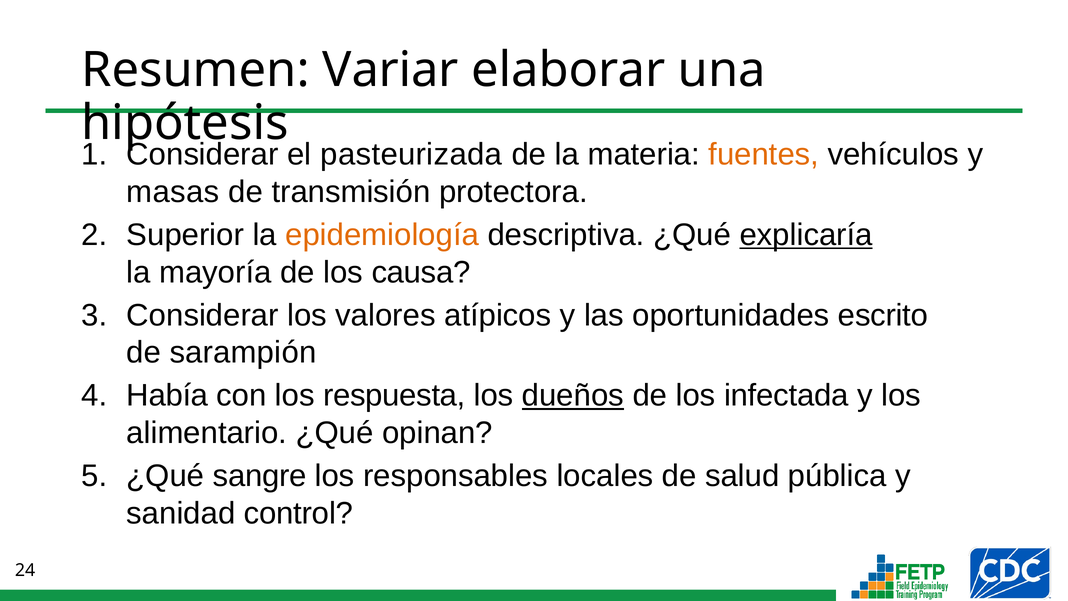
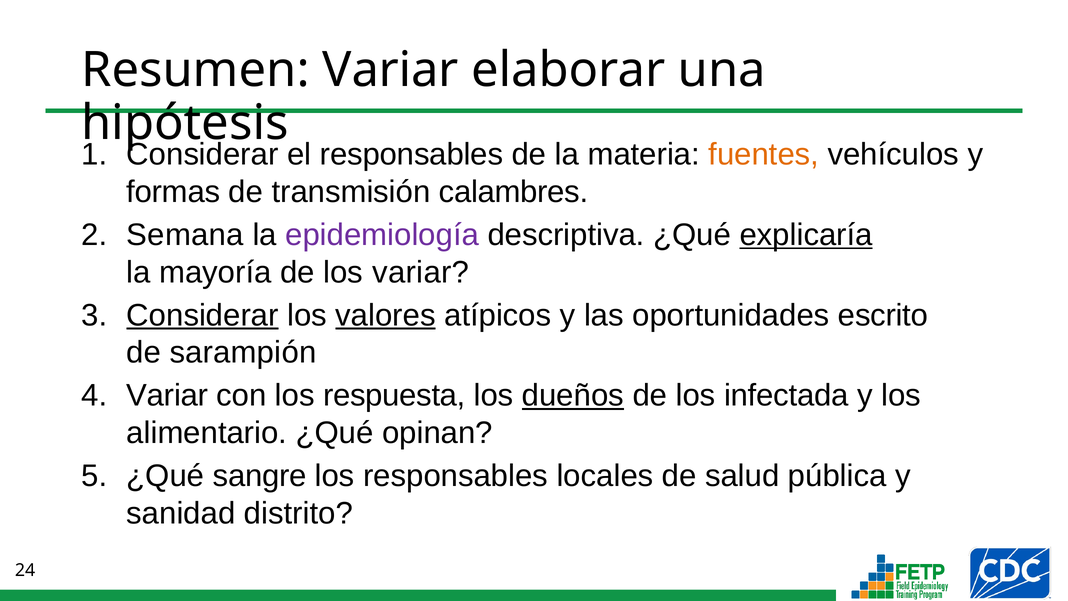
el pasteurizada: pasteurizada -> responsables
masas: masas -> formas
protectora: protectora -> calambres
Superior: Superior -> Semana
epidemiología colour: orange -> purple
los causa: causa -> variar
Considerar at (203, 315) underline: none -> present
valores underline: none -> present
Había at (167, 395): Había -> Variar
control: control -> distrito
